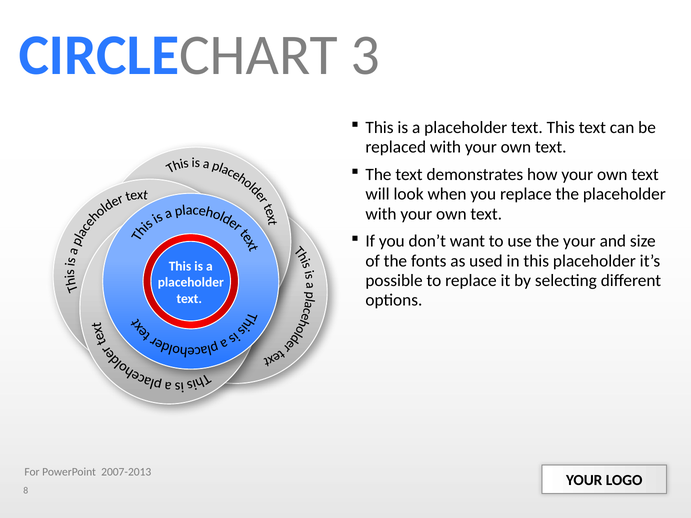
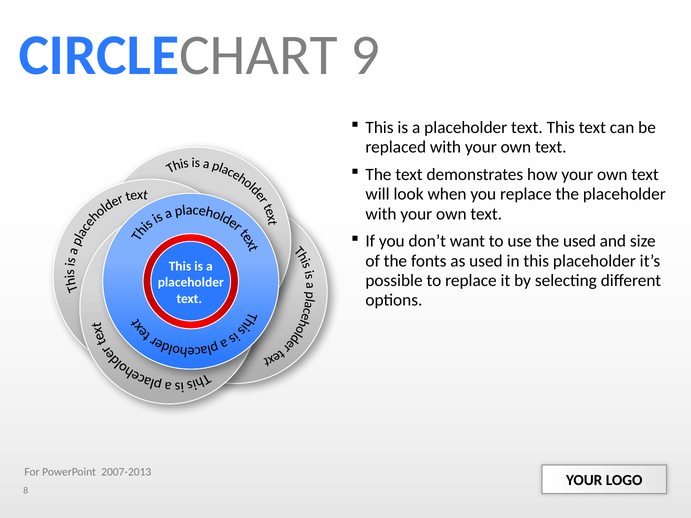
3: 3 -> 9
the your: your -> used
